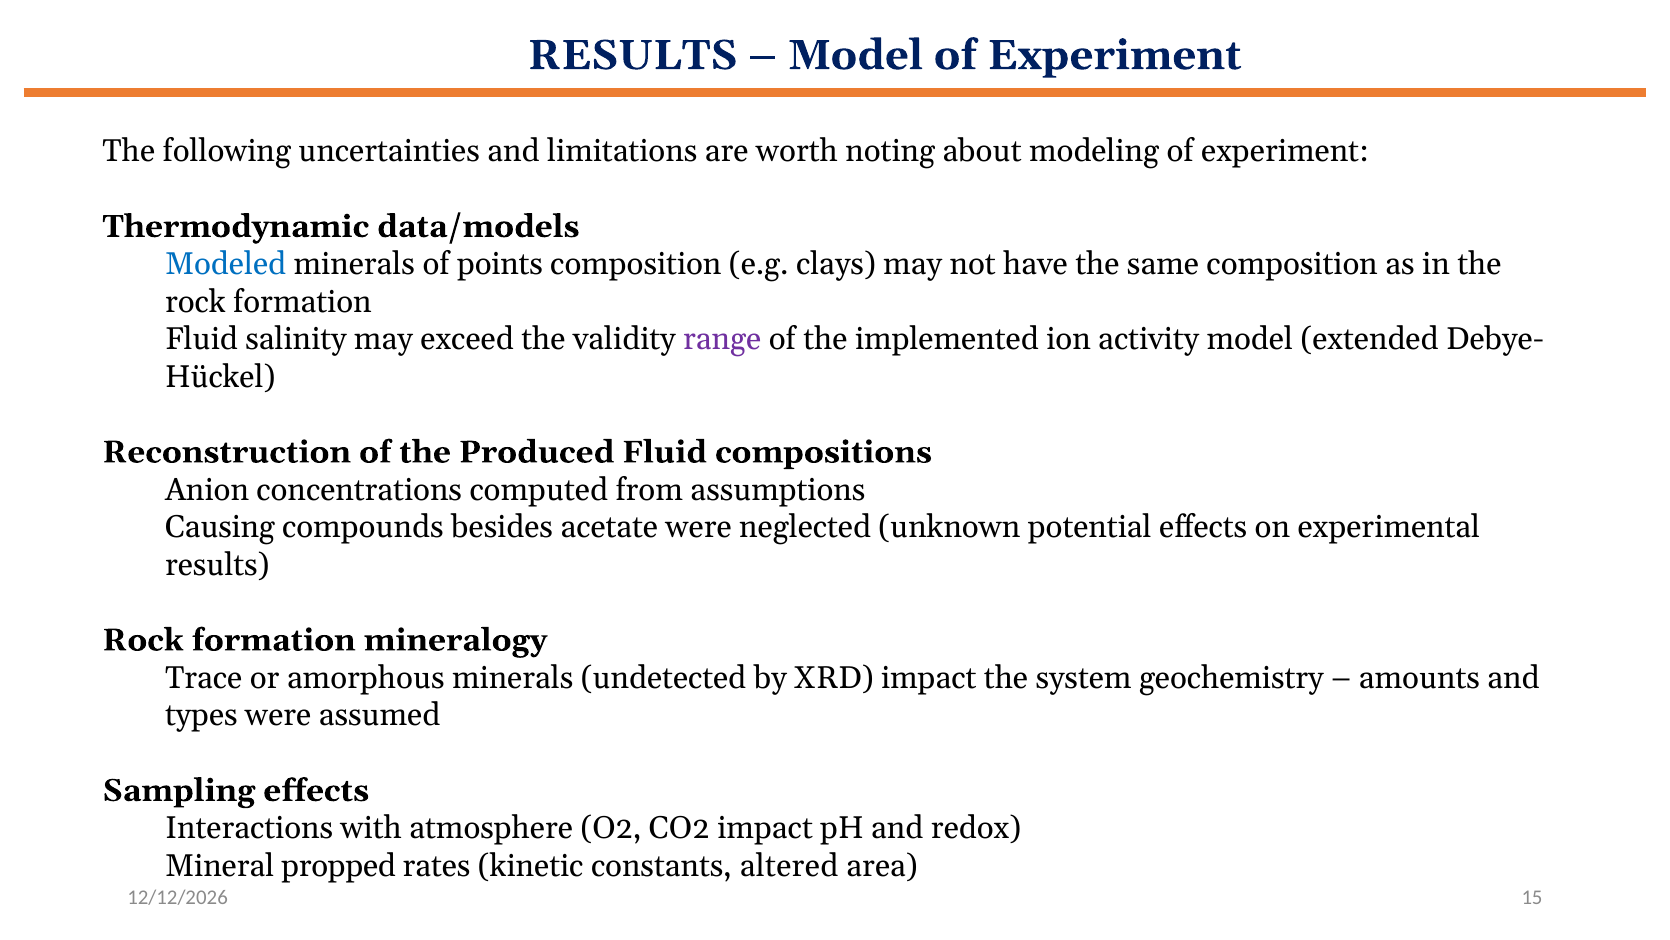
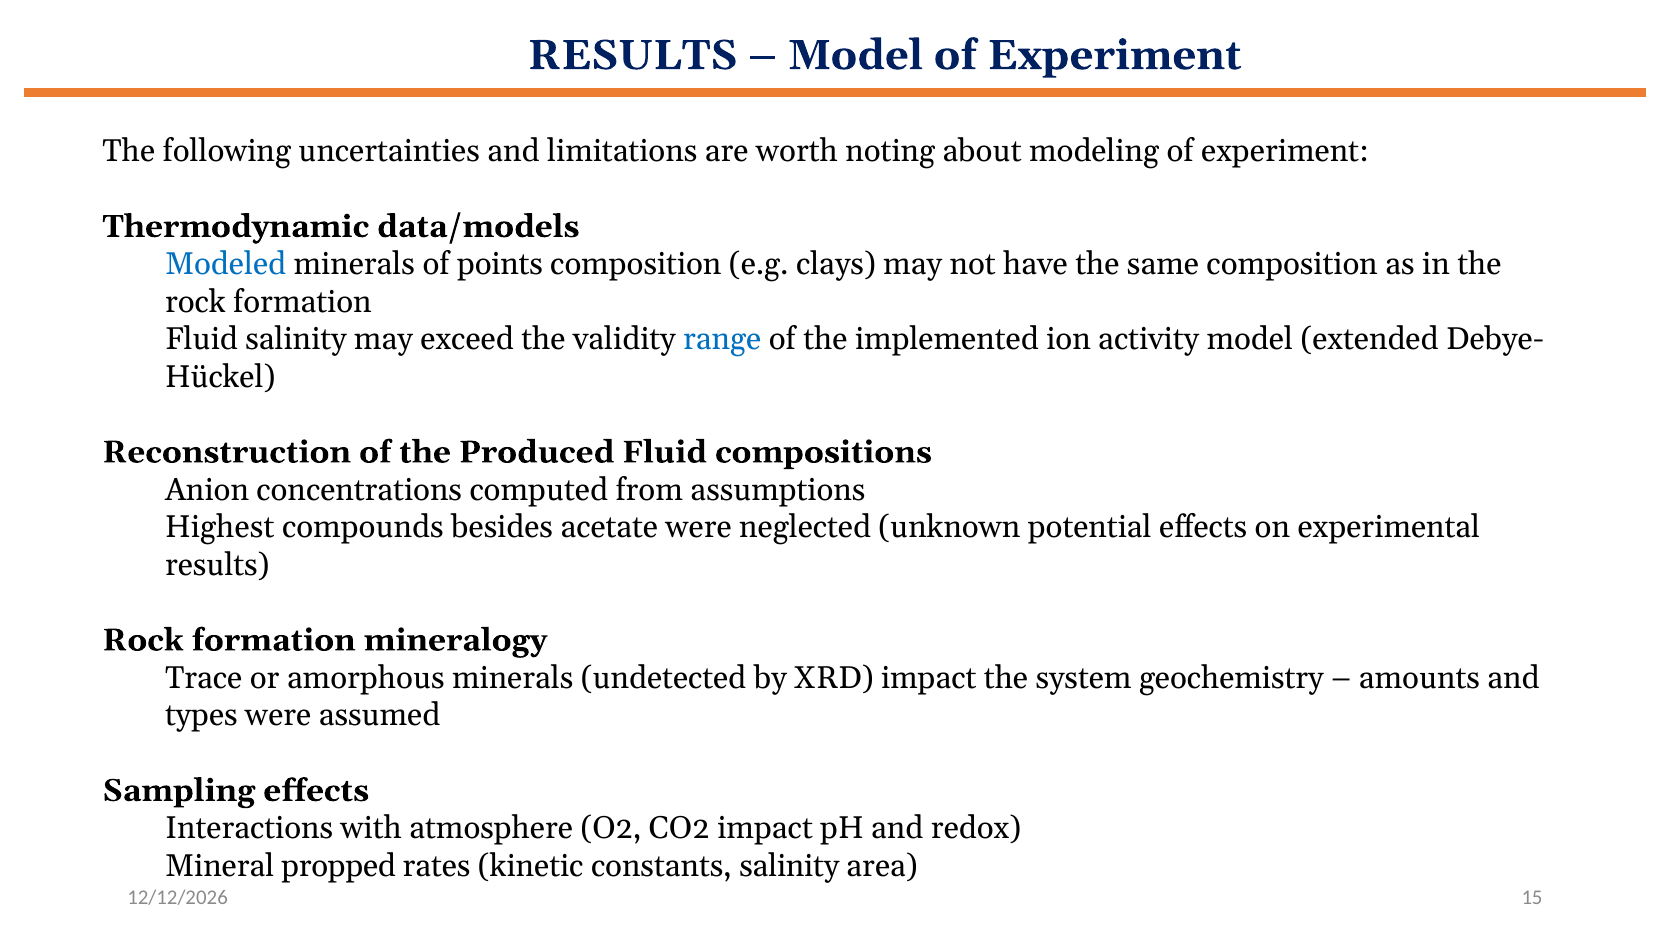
range colour: purple -> blue
Causing: Causing -> Highest
constants altered: altered -> salinity
